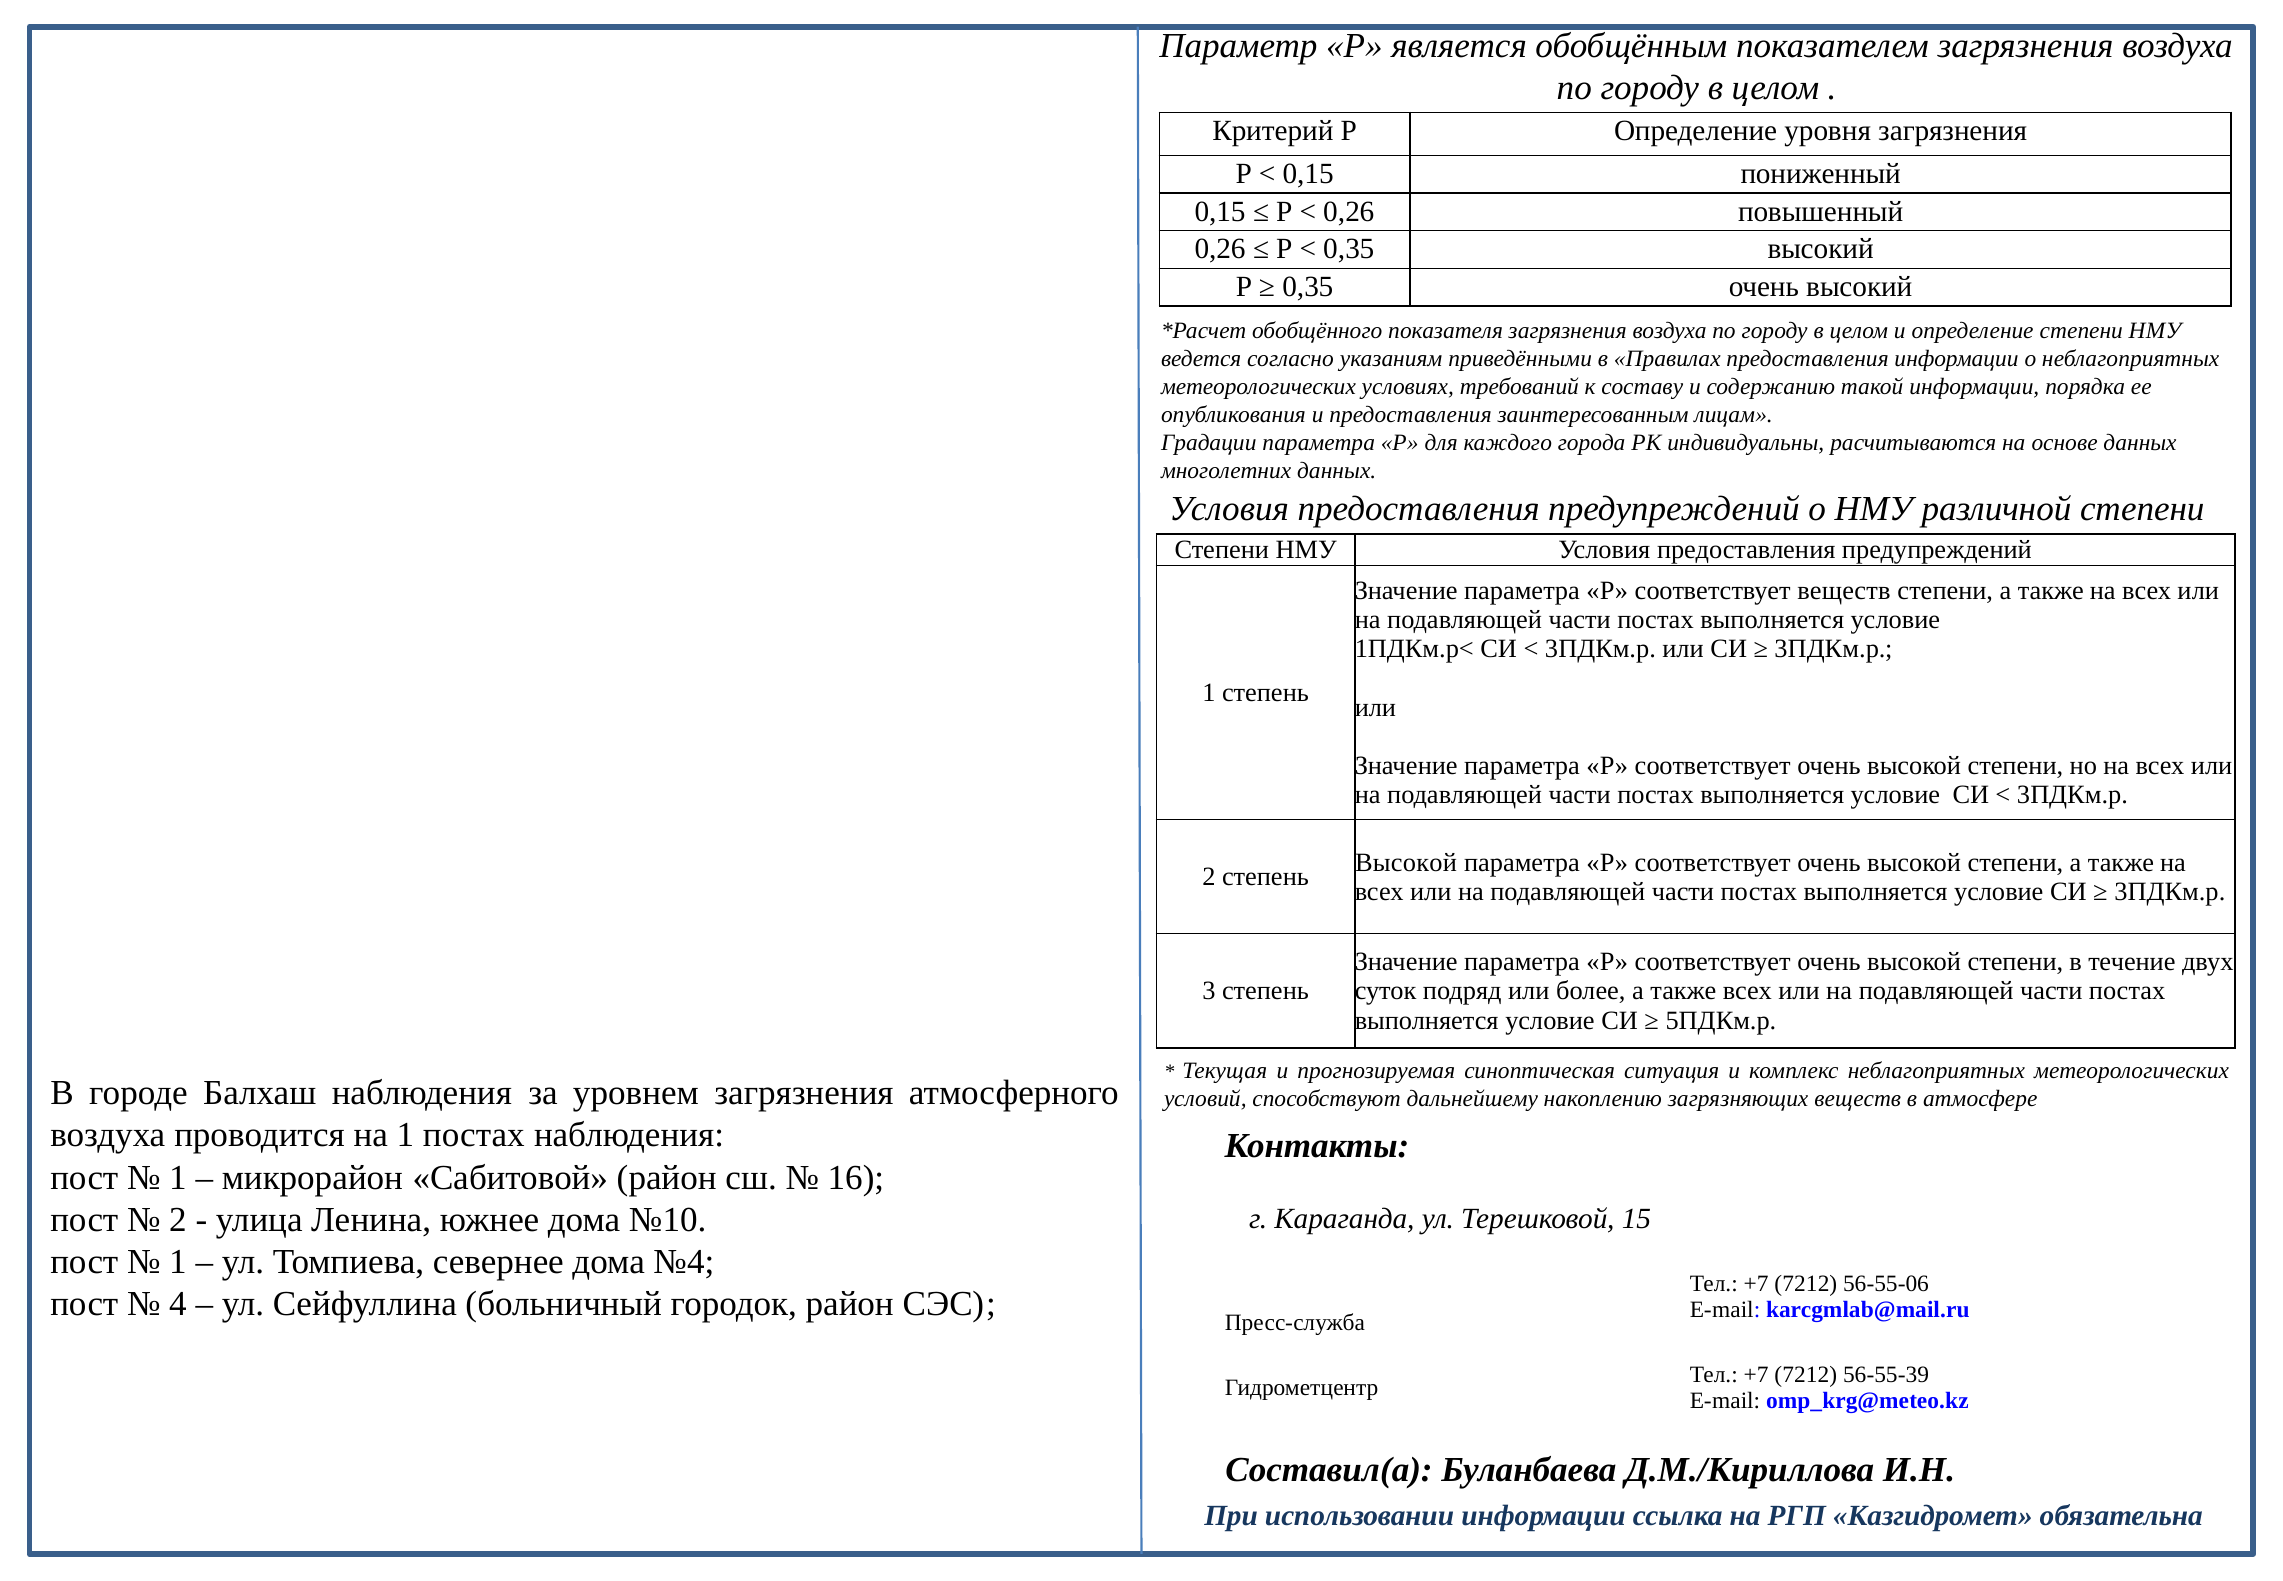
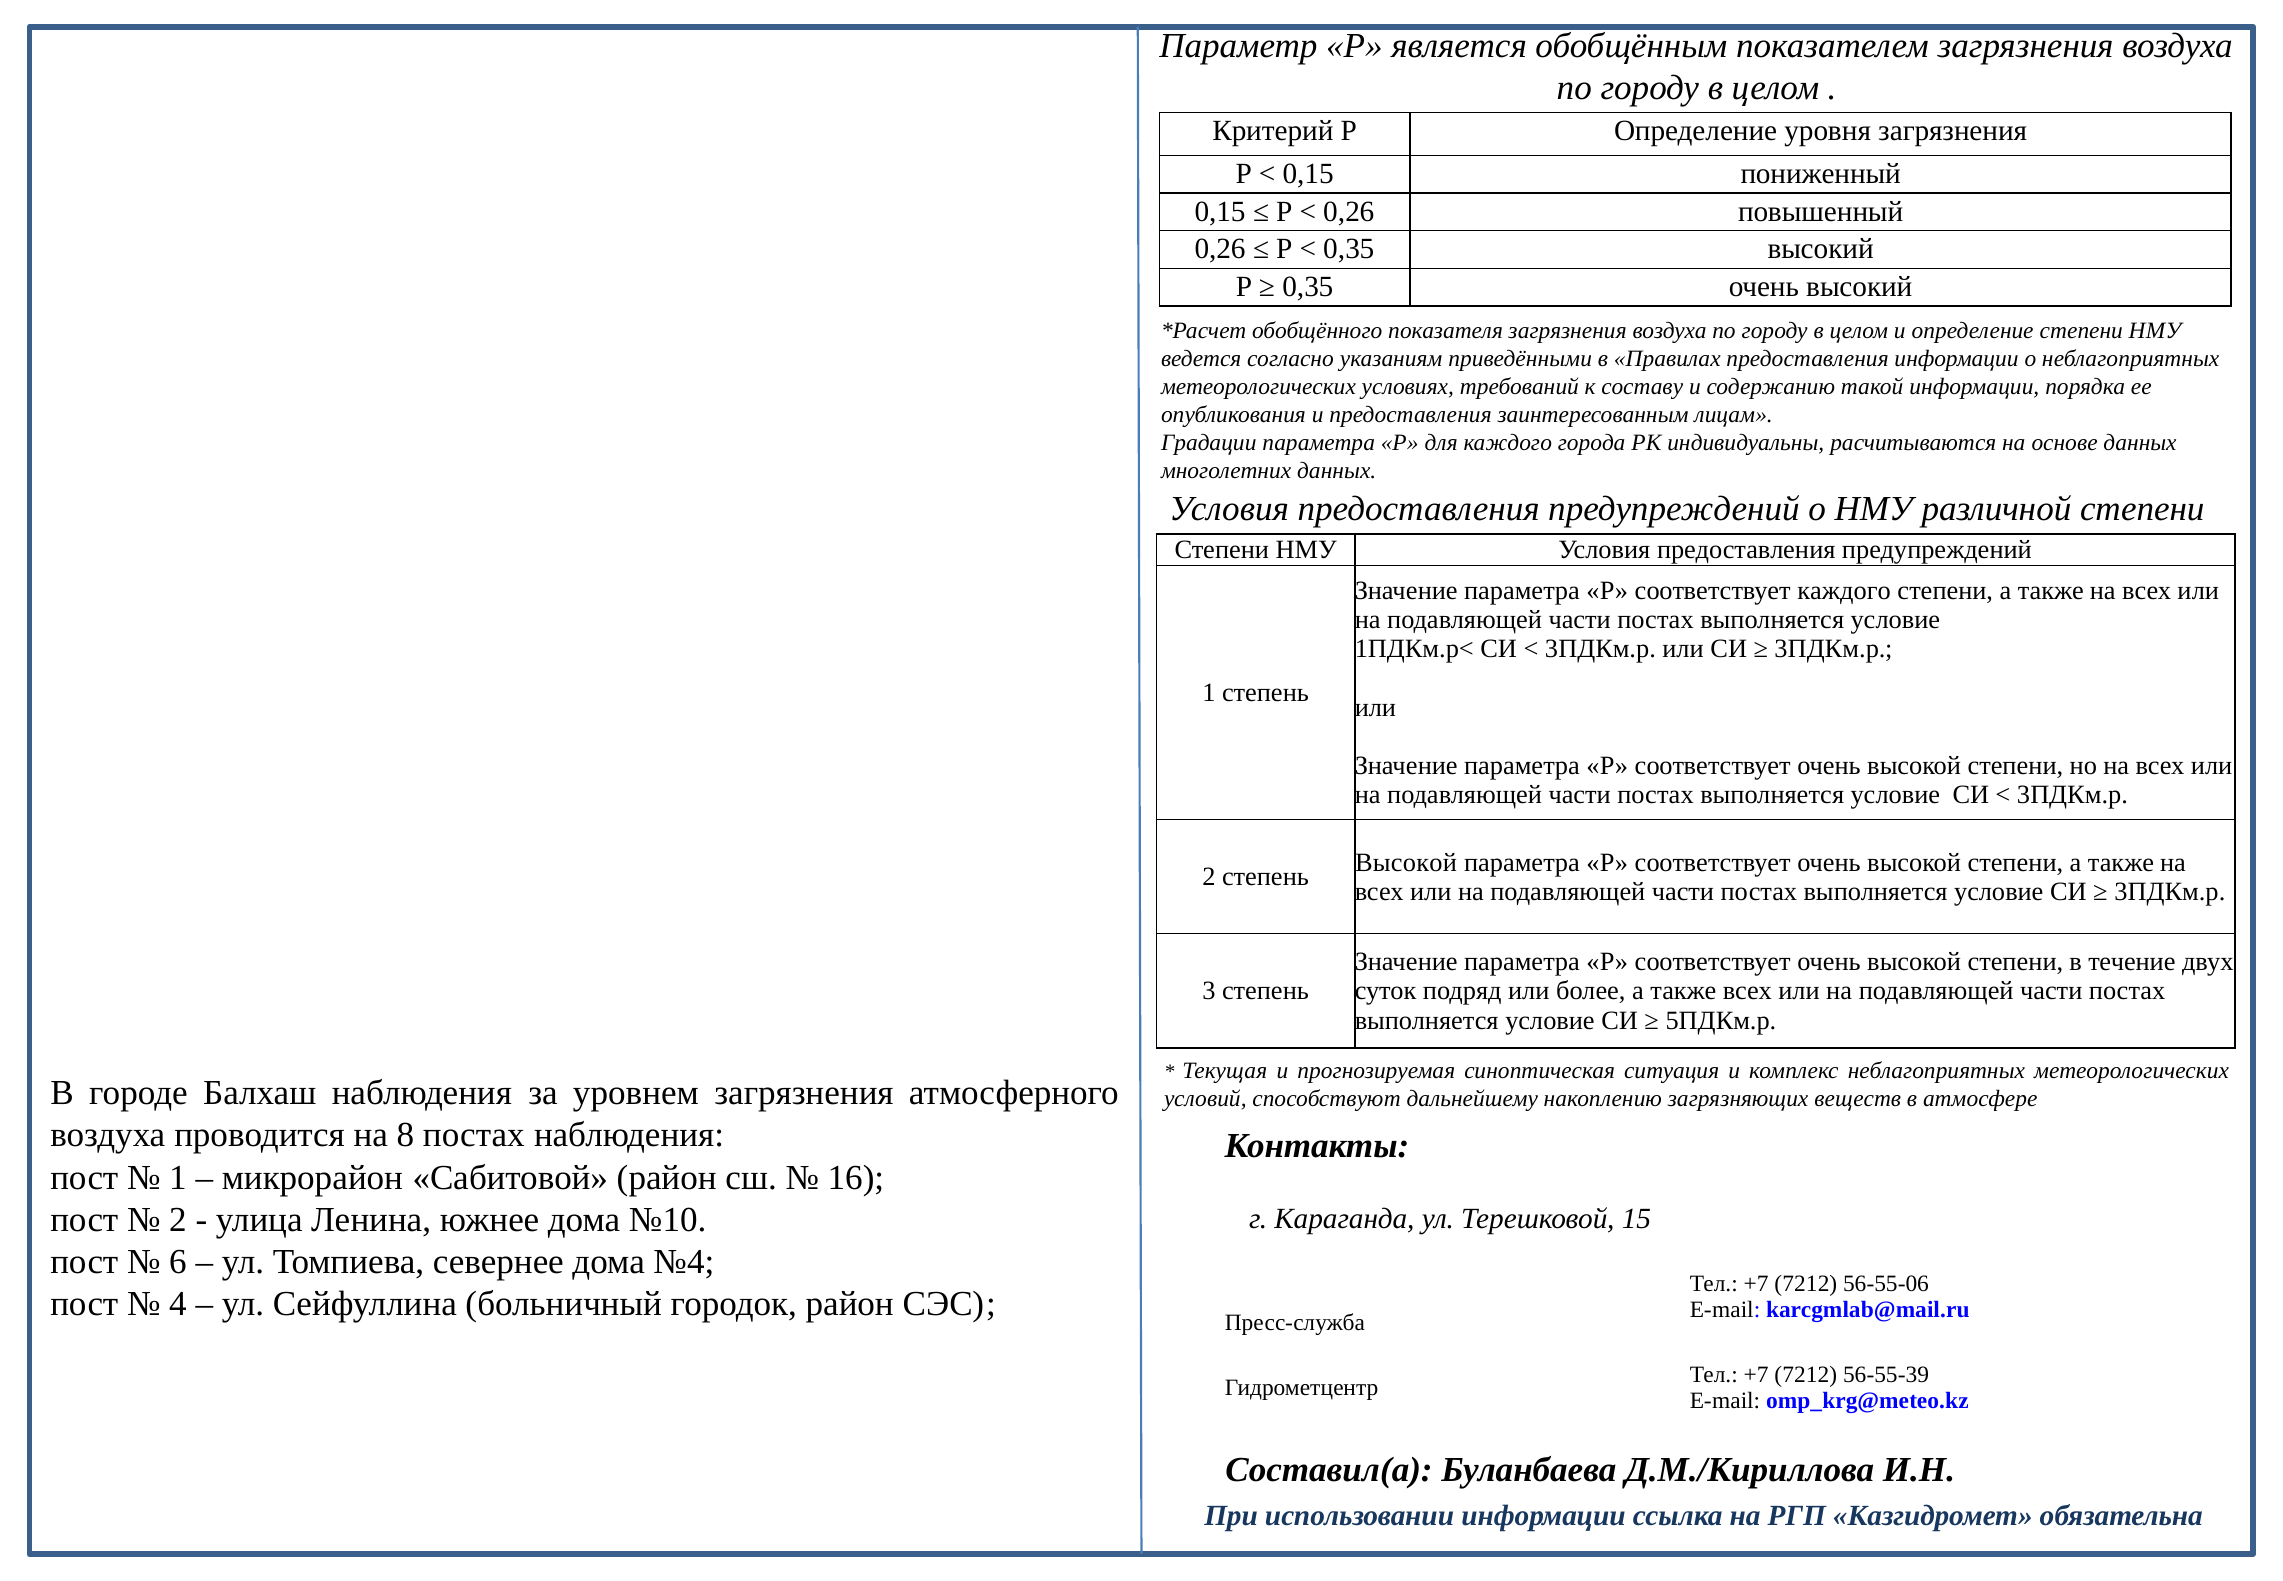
соответствует веществ: веществ -> каждого
на 1: 1 -> 8
1 at (178, 1261): 1 -> 6
